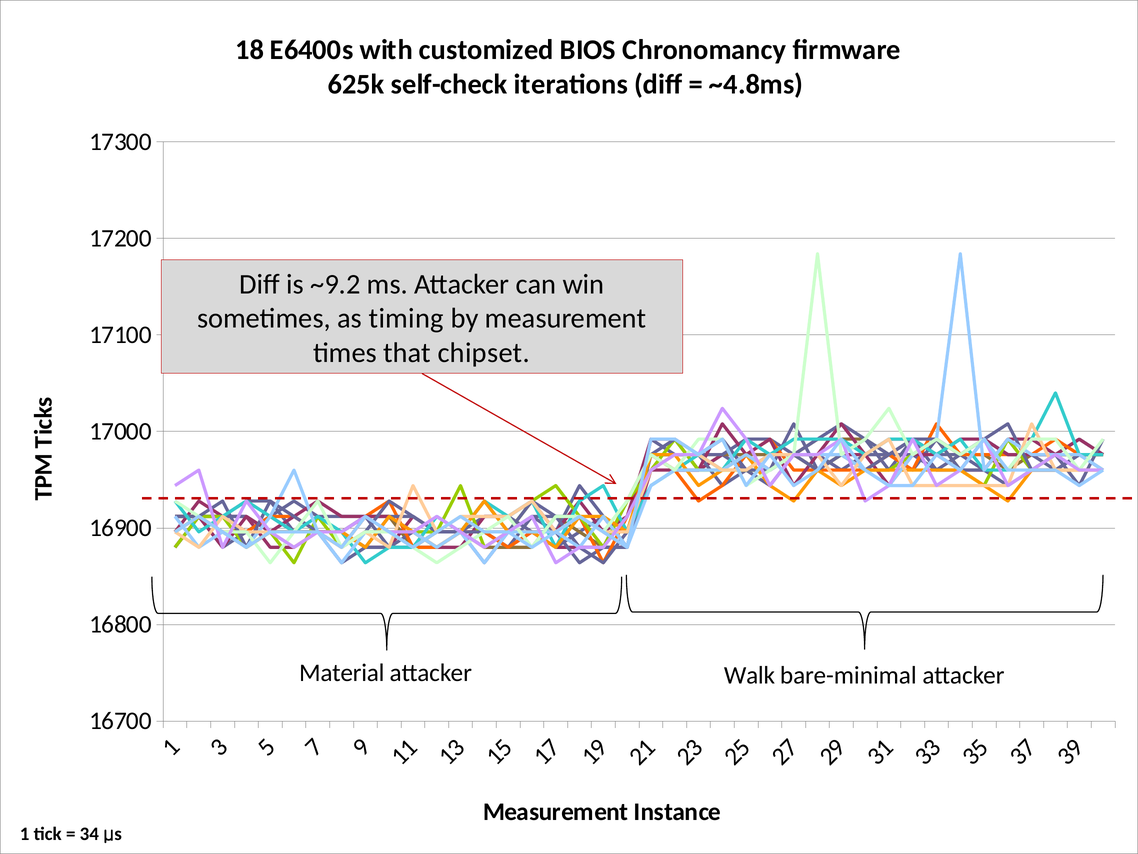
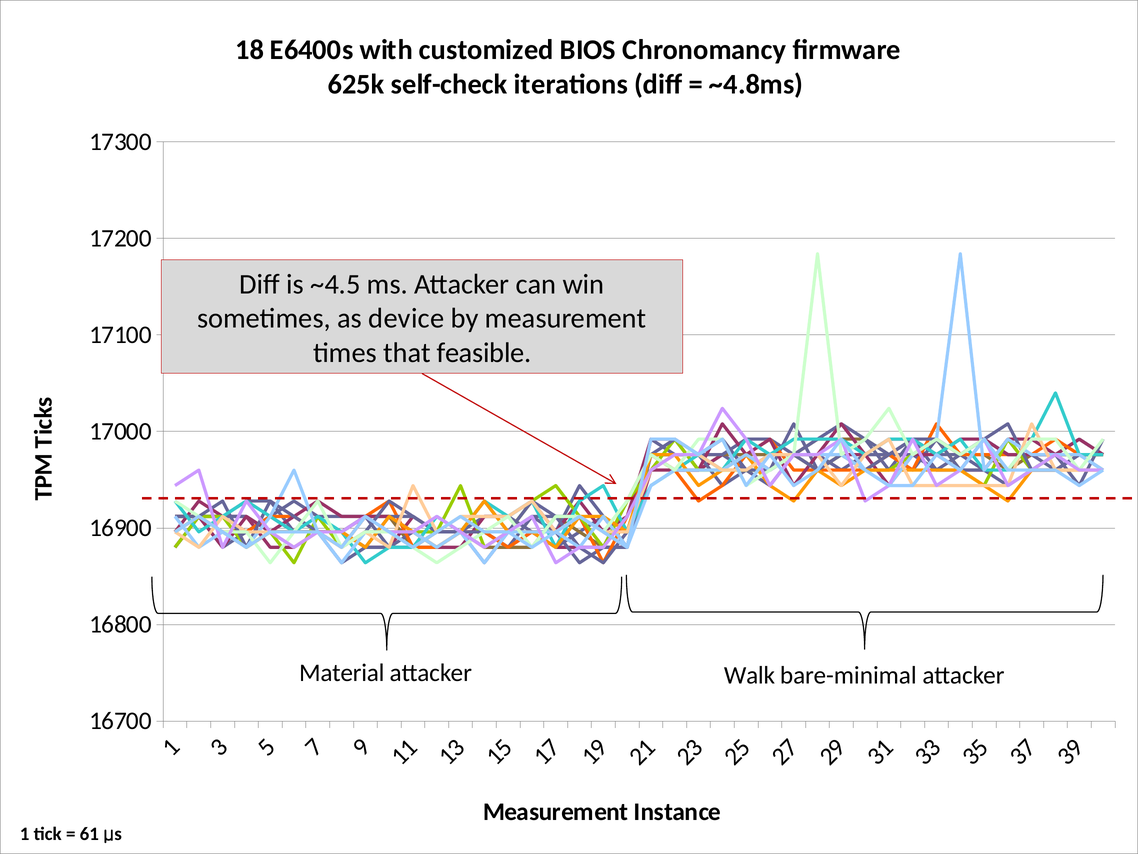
~9.2: ~9.2 -> ~4.5
timing: timing -> device
chipset: chipset -> feasible
34: 34 -> 61
